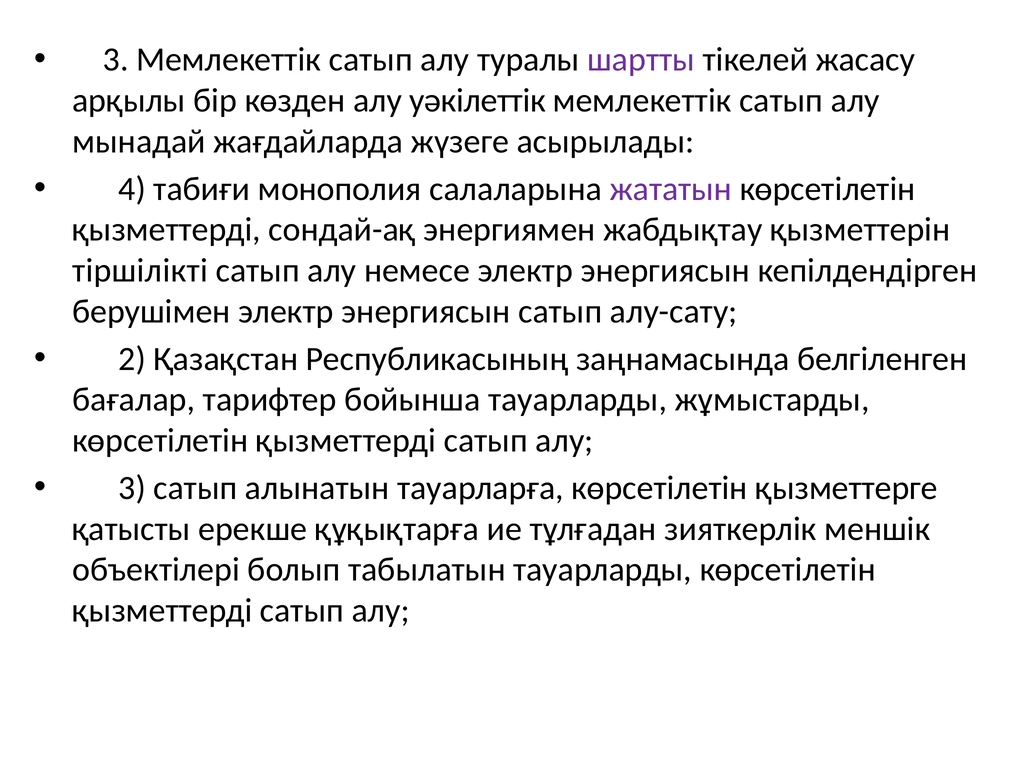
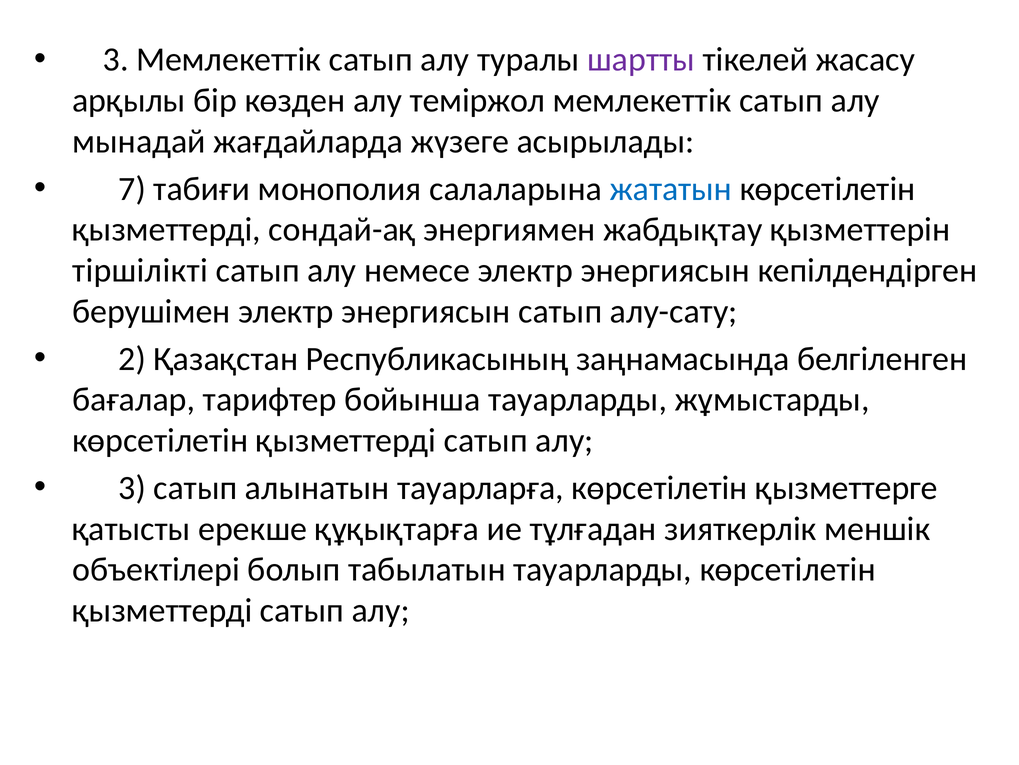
уәкілеттік: уәкілеттік -> темiржол
4: 4 -> 7
жататын colour: purple -> blue
